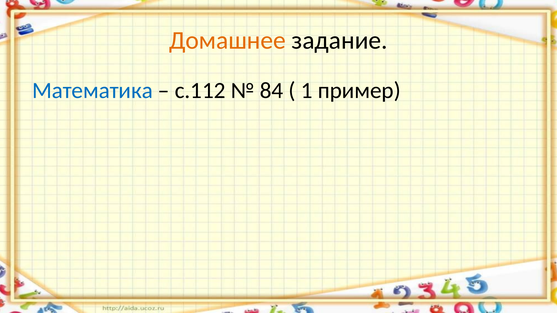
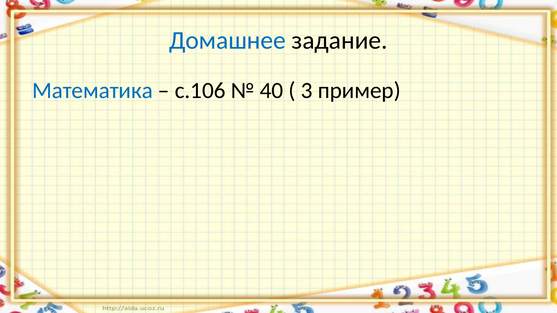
Домашнее colour: orange -> blue
с.112: с.112 -> с.106
84: 84 -> 40
1: 1 -> 3
